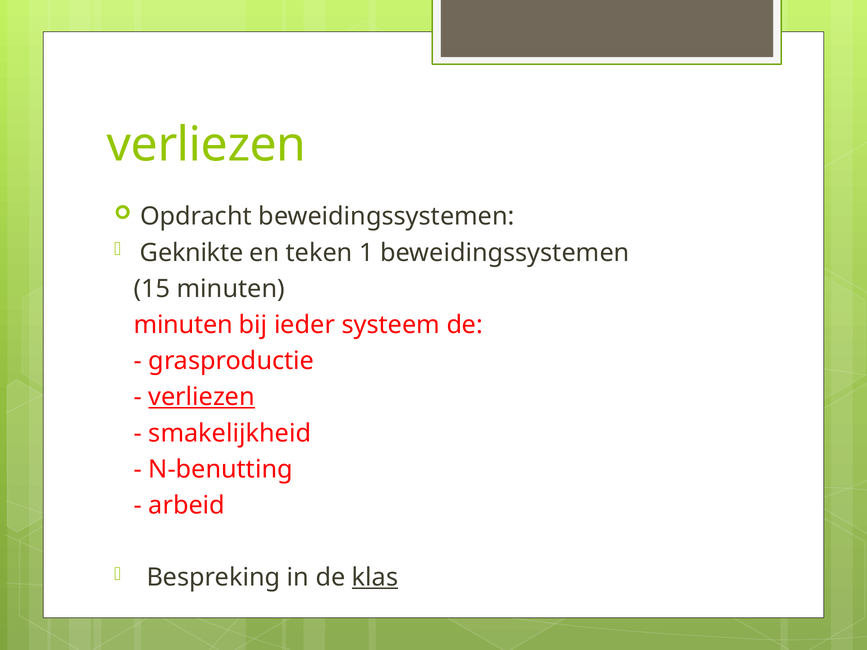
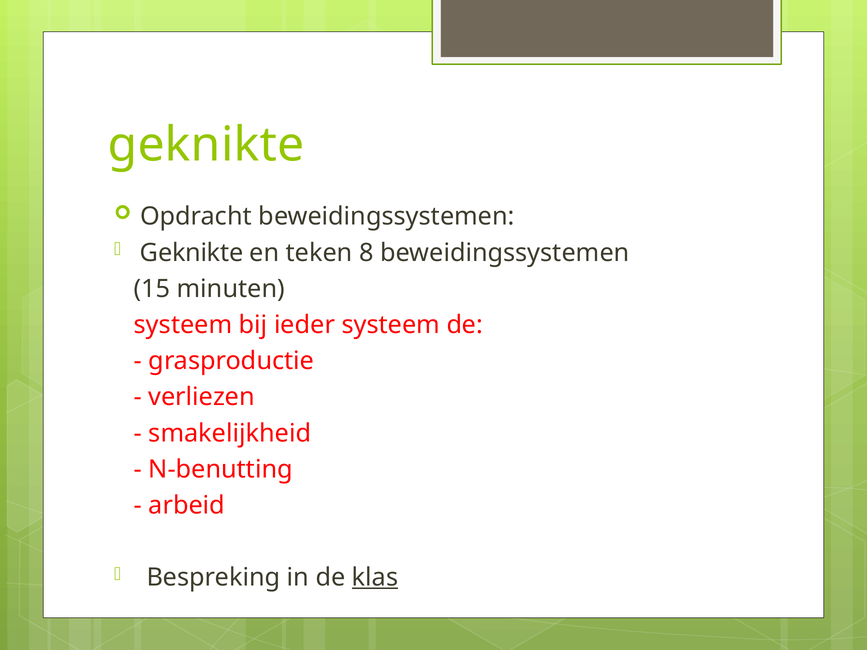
verliezen at (206, 145): verliezen -> geknikte
1: 1 -> 8
minuten at (183, 325): minuten -> systeem
verliezen at (202, 397) underline: present -> none
